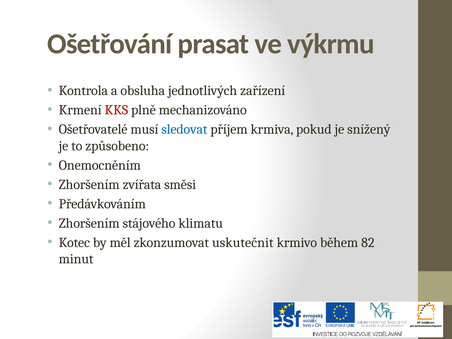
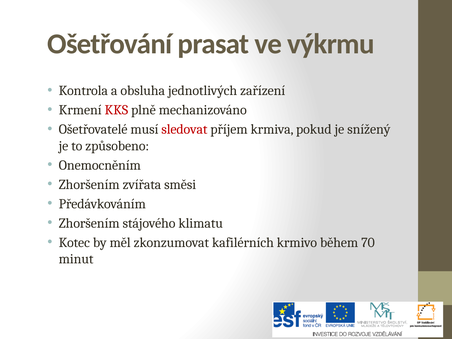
sledovat colour: blue -> red
uskutečnit: uskutečnit -> kafilérních
82: 82 -> 70
